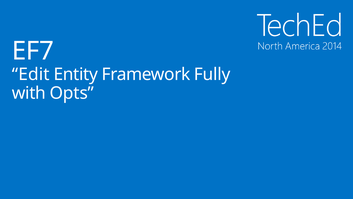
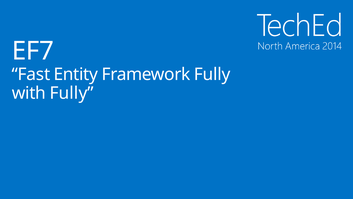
Edit: Edit -> Fast
with Opts: Opts -> Fully
